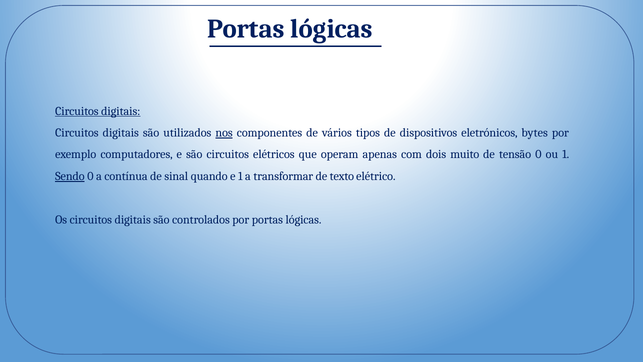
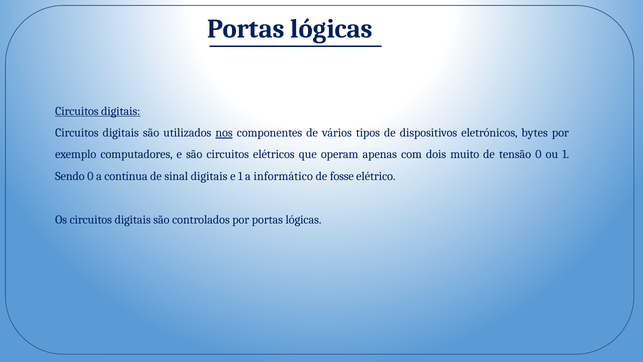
Sendo underline: present -> none
sinal quando: quando -> digitais
transformar: transformar -> informático
texto: texto -> fosse
